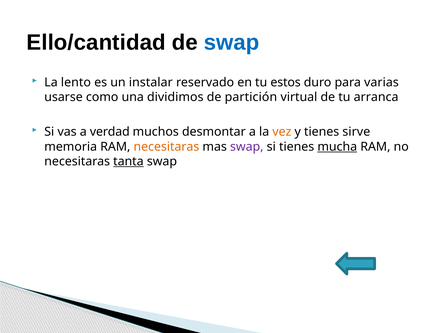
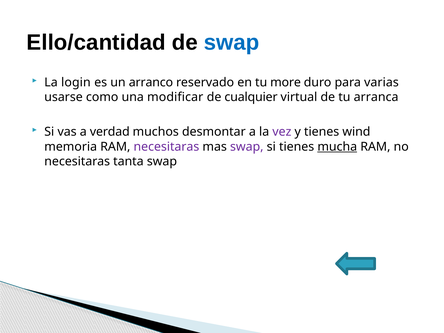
lento: lento -> login
instalar: instalar -> arranco
estos: estos -> more
dividimos: dividimos -> modificar
partición: partición -> cualquier
vez colour: orange -> purple
sirve: sirve -> wind
necesitaras at (166, 147) colour: orange -> purple
tanta underline: present -> none
